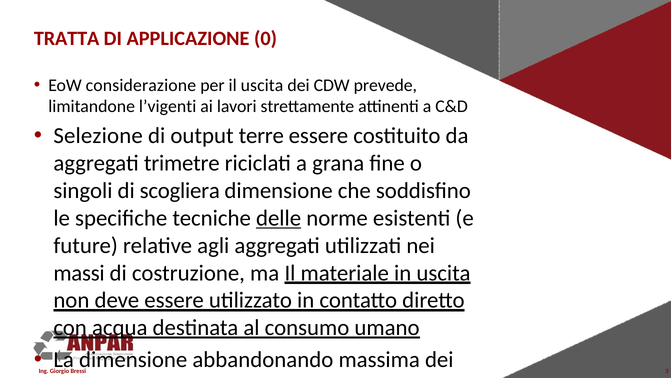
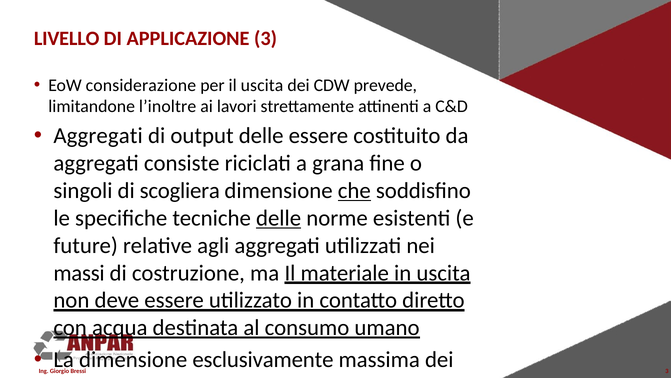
TRATTA: TRATTA -> LIVELLO
APPLICAZIONE 0: 0 -> 3
l’vigenti: l’vigenti -> l’inoltre
Selezione at (98, 136): Selezione -> Aggregati
output terre: terre -> delle
trimetre: trimetre -> consiste
che underline: none -> present
abbandonando: abbandonando -> esclusivamente
